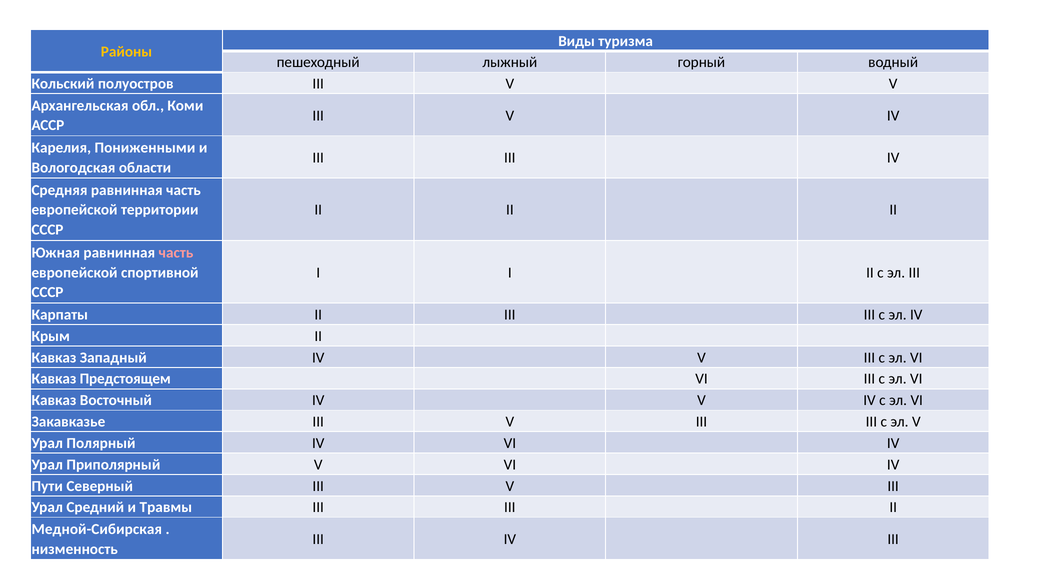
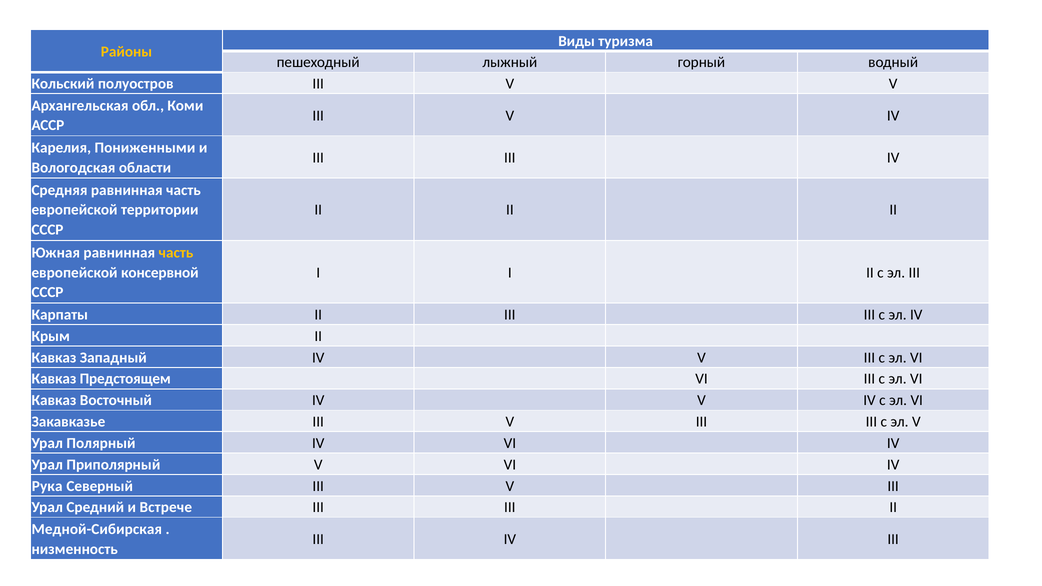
часть at (176, 253) colour: pink -> yellow
спортивной: спортивной -> консервной
Пути: Пути -> Рука
Травмы: Травмы -> Встрече
